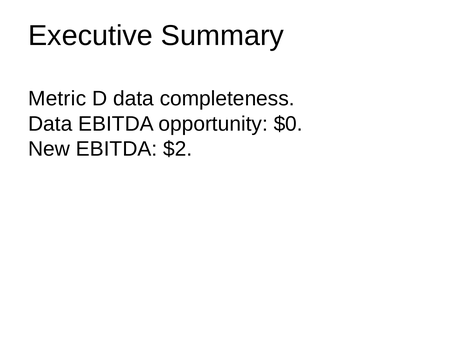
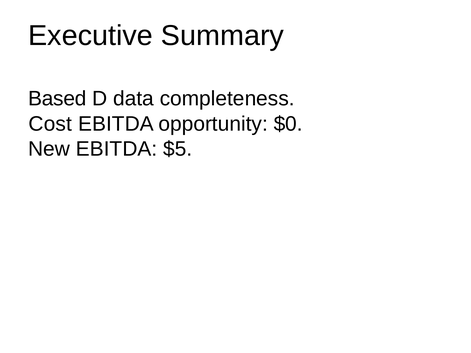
Metric: Metric -> Based
Data at (50, 124): Data -> Cost
$2: $2 -> $5
